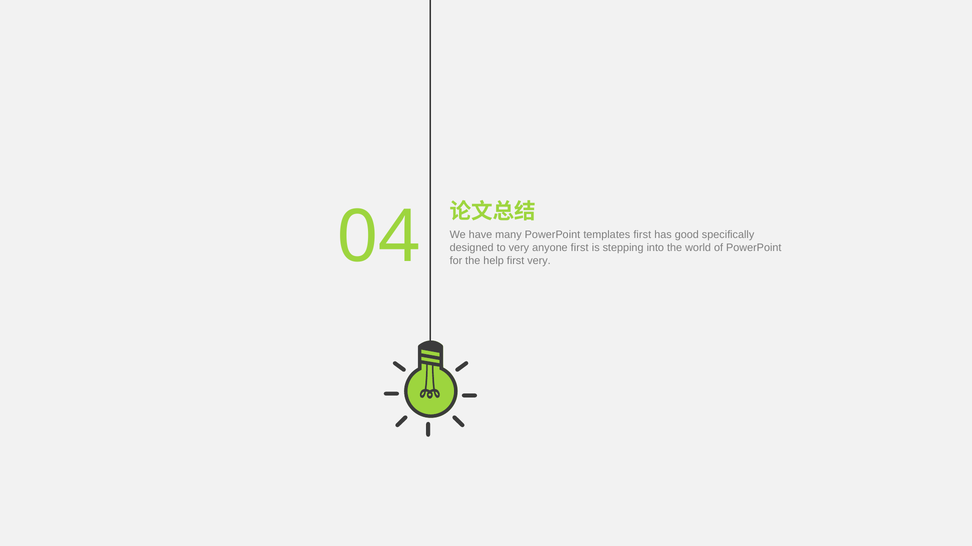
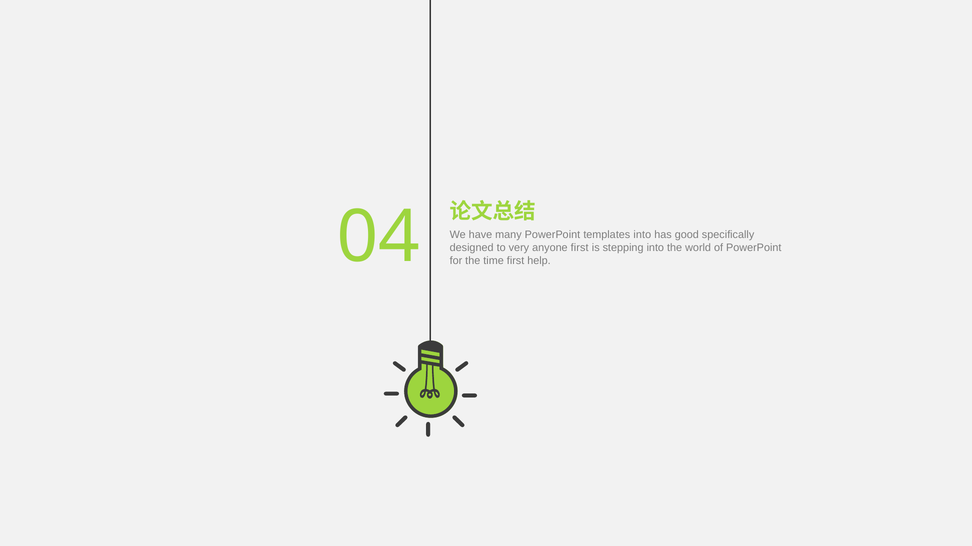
templates first: first -> into
help: help -> time
first very: very -> help
